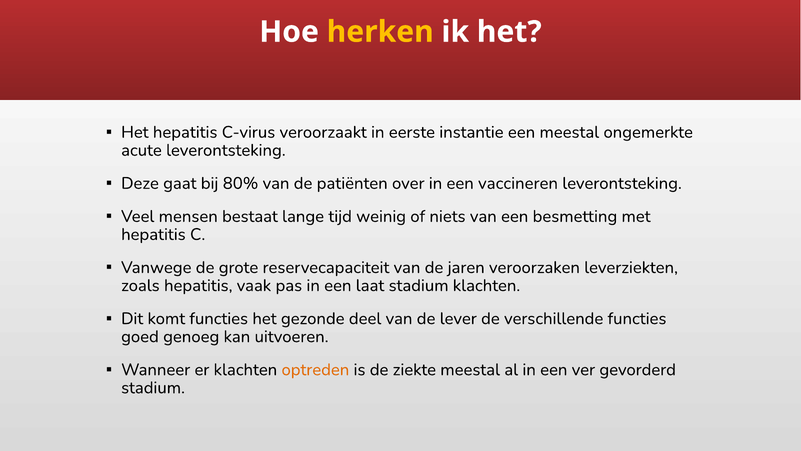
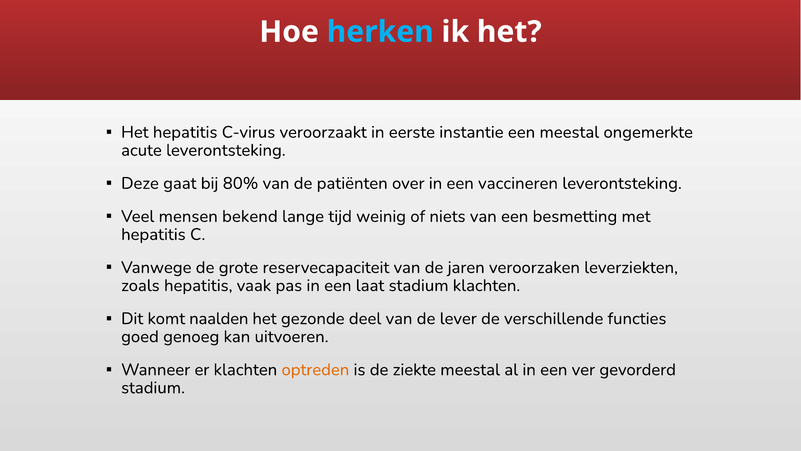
herken colour: yellow -> light blue
bestaat: bestaat -> bekend
komt functies: functies -> naalden
